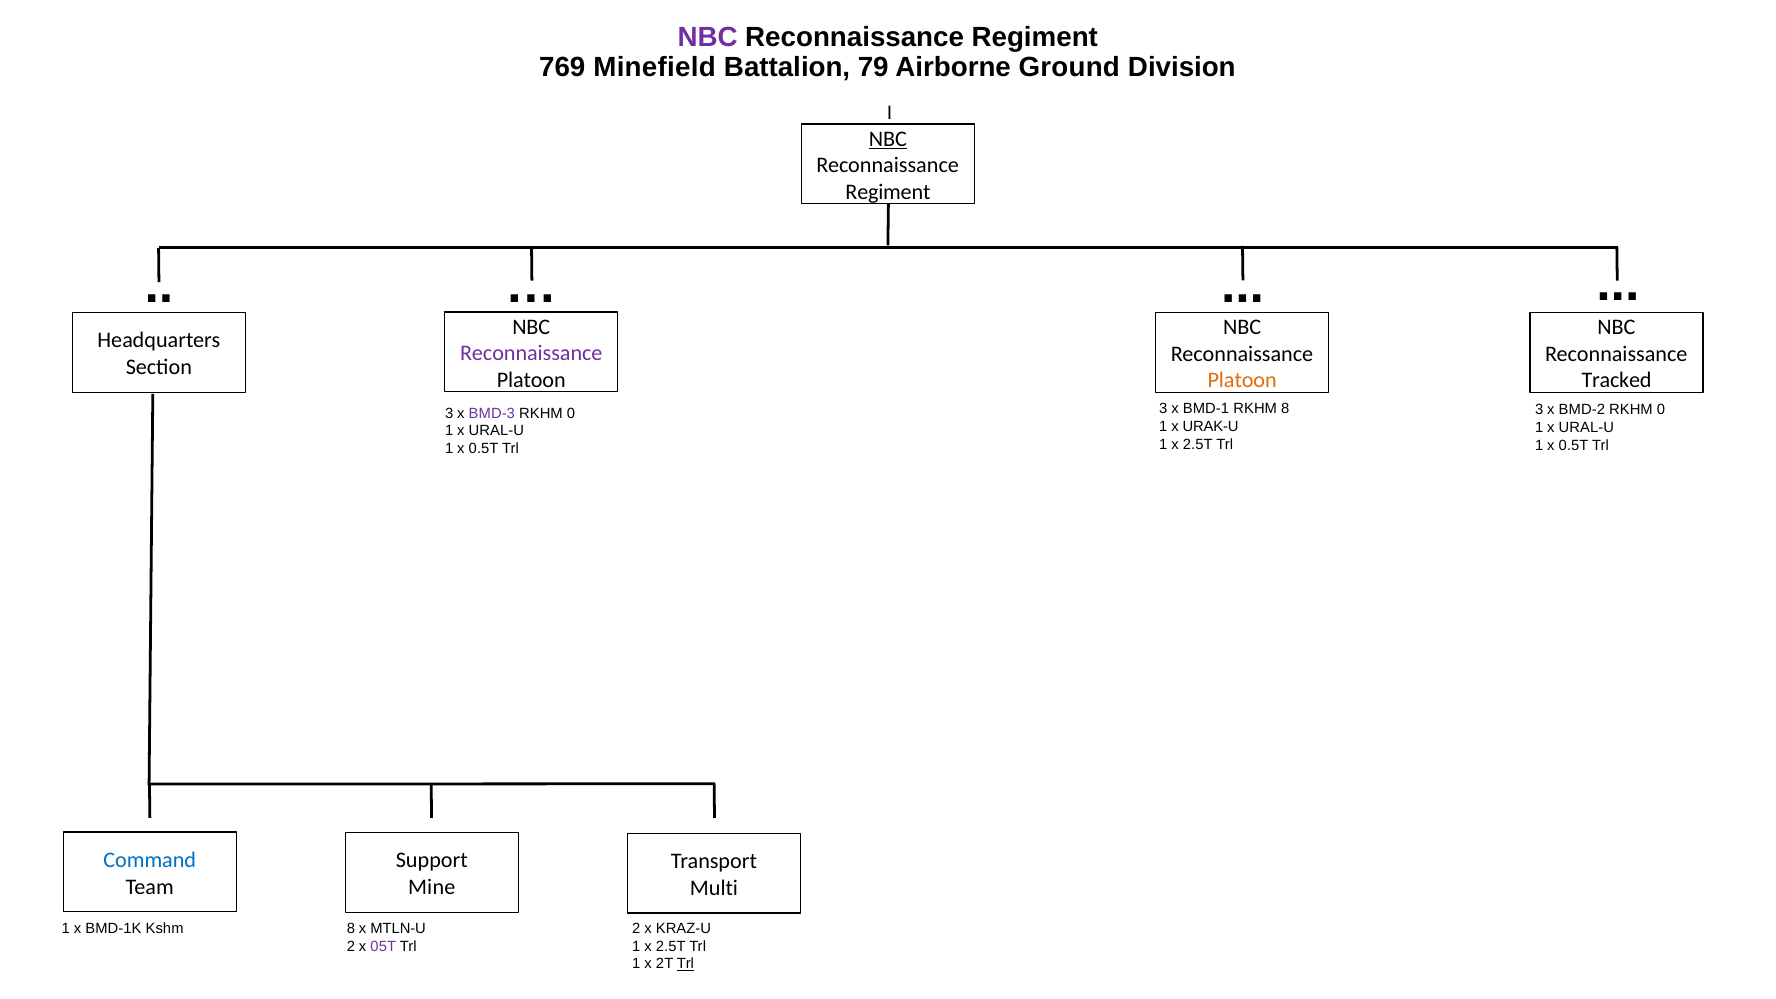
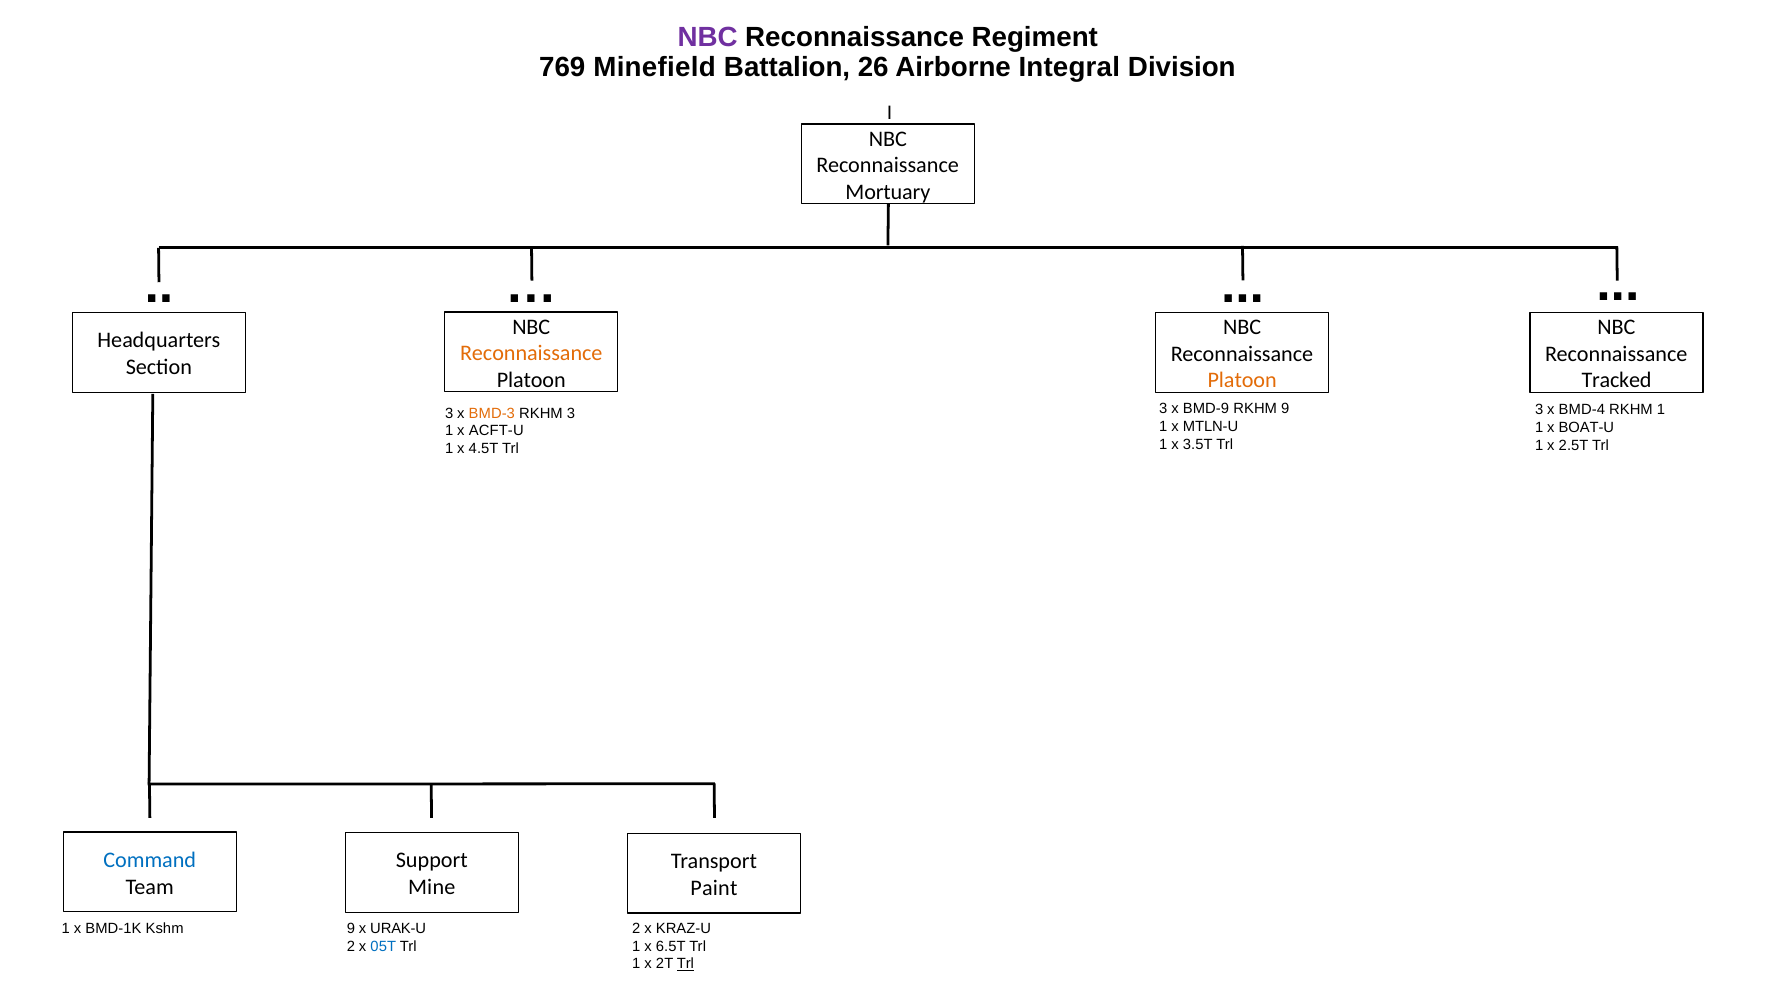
79: 79 -> 26
Ground: Ground -> Integral
NBC at (888, 139) underline: present -> none
Regiment at (888, 192): Regiment -> Mortuary
Reconnaissance at (531, 353) colour: purple -> orange
BMD-1: BMD-1 -> BMD-9
RKHM 8: 8 -> 9
BMD-2: BMD-2 -> BMD-4
0 at (1661, 410): 0 -> 1
BMD-3 colour: purple -> orange
0 at (571, 413): 0 -> 3
URAK-U: URAK-U -> MTLN-U
URAL-U at (1586, 428): URAL-U -> BOAT-U
URAL-U at (496, 431): URAL-U -> ACFT-U
2.5T at (1198, 444): 2.5T -> 3.5T
0.5T at (1574, 445): 0.5T -> 2.5T
0.5T at (484, 449): 0.5T -> 4.5T
Multi: Multi -> Paint
Kshm 8: 8 -> 9
MTLN-U: MTLN-U -> URAK-U
05T colour: purple -> blue
2.5T at (671, 946): 2.5T -> 6.5T
